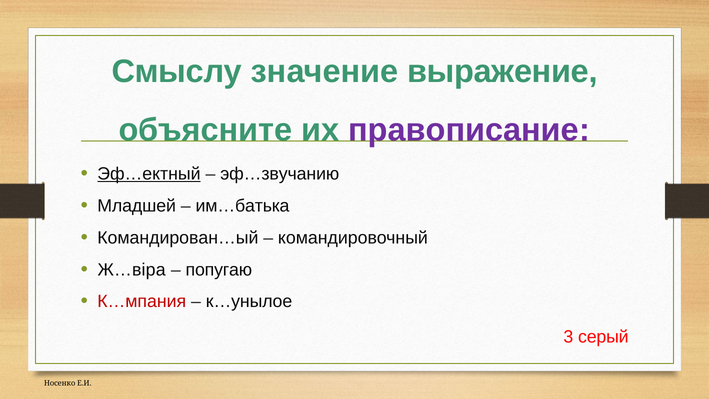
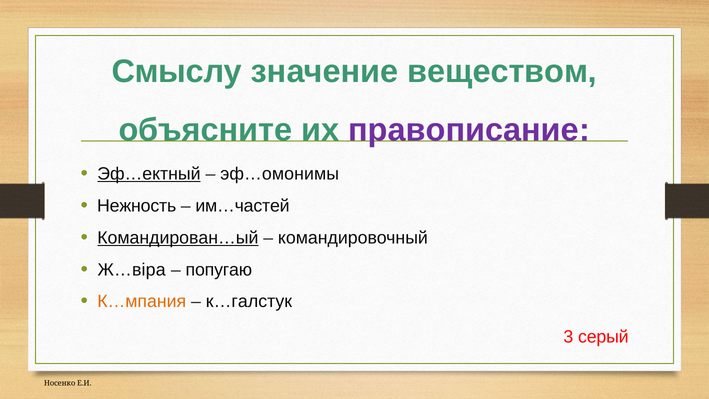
выражение: выражение -> веществом
эф…звучанию: эф…звучанию -> эф…омонимы
Младшей: Младшей -> Нежность
им…батька: им…батька -> им…частей
Командирован…ый underline: none -> present
К…мпания colour: red -> orange
к…унылое: к…унылое -> к…галстук
